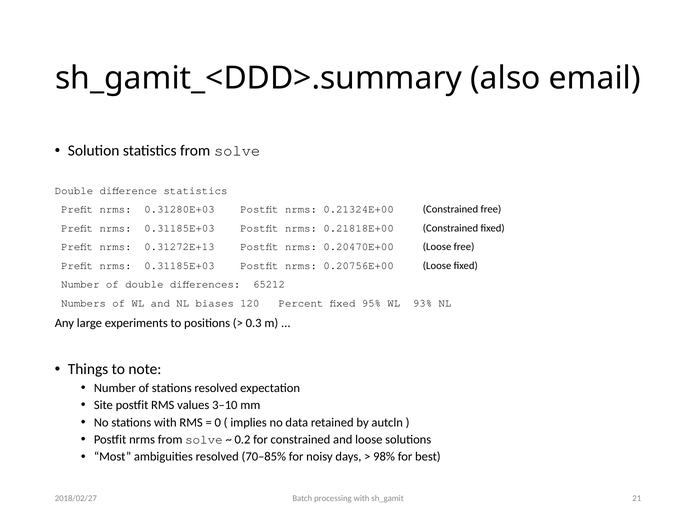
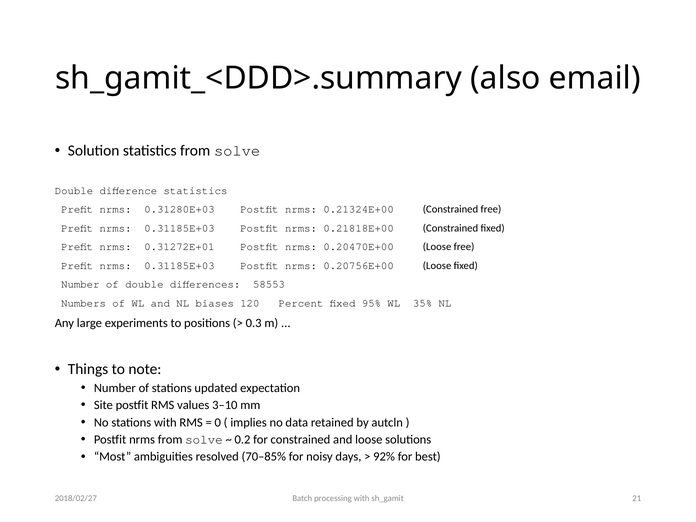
0.31272E+13: 0.31272E+13 -> 0.31272E+01
65212: 65212 -> 58553
93%: 93% -> 35%
stations resolved: resolved -> updated
98%: 98% -> 92%
